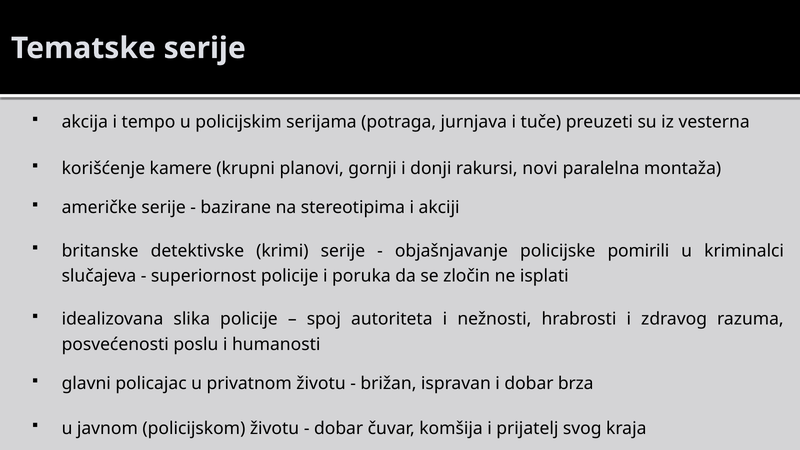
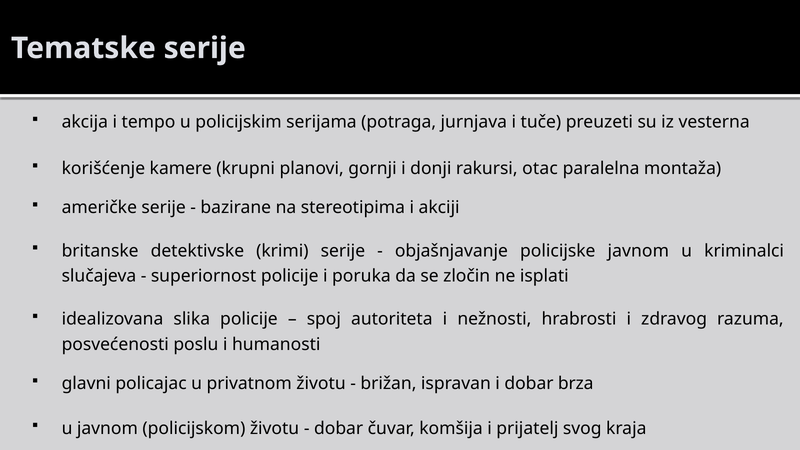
novi: novi -> otac
policijske pomirili: pomirili -> javnom
